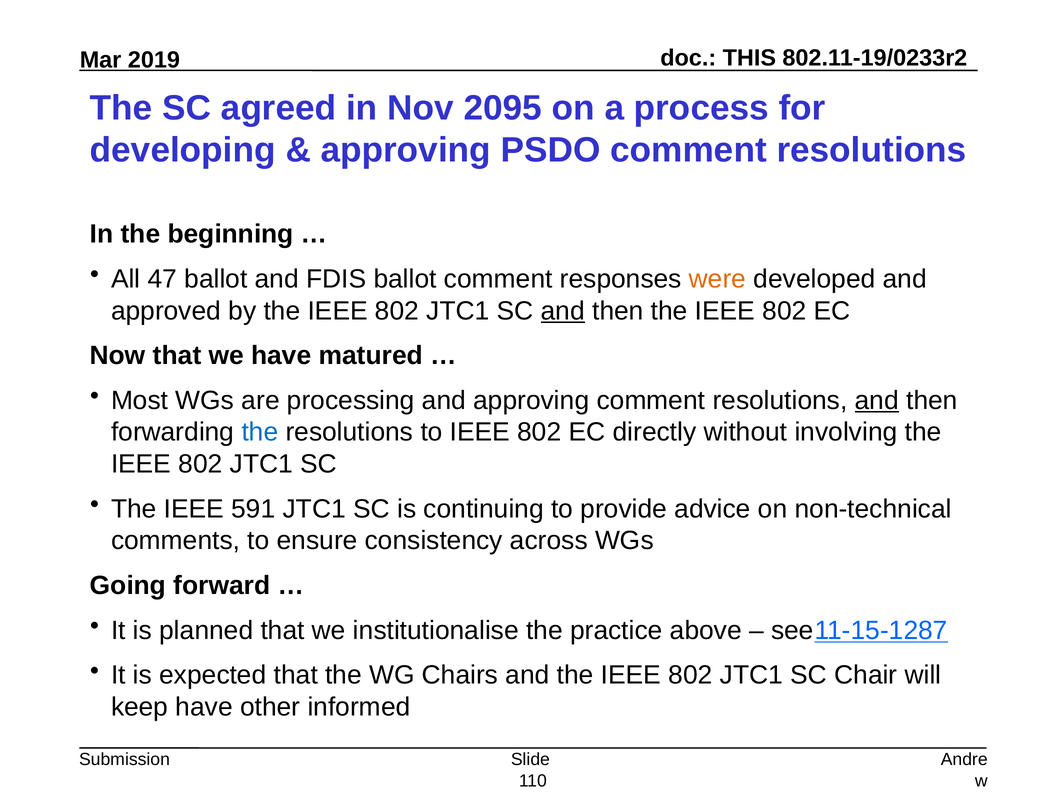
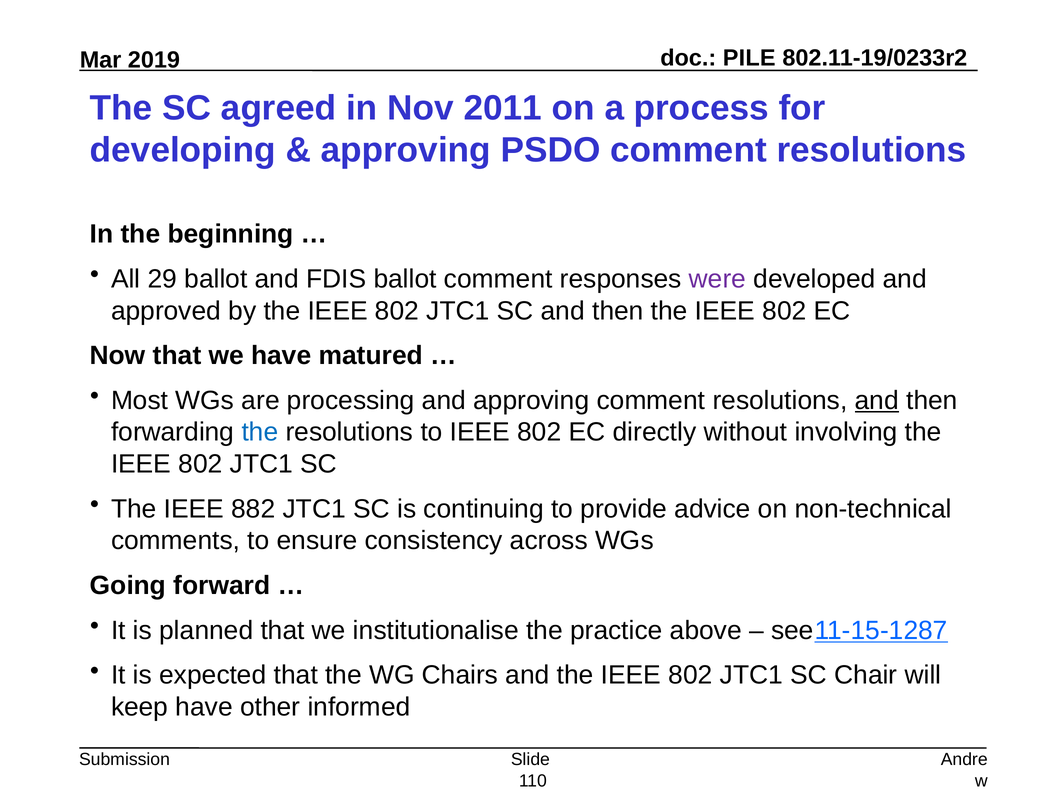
THIS: THIS -> PILE
2095: 2095 -> 2011
47: 47 -> 29
were colour: orange -> purple
and at (563, 311) underline: present -> none
591: 591 -> 882
